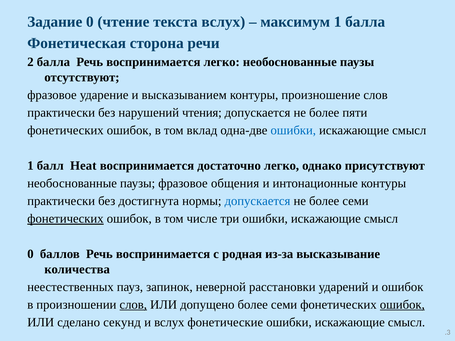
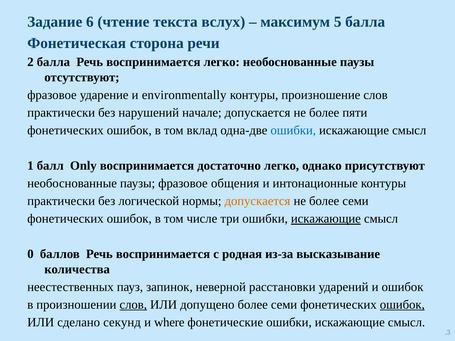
Задание 0: 0 -> 6
максимум 1: 1 -> 5
высказыванием: высказыванием -> environmentally
чтения: чтения -> начале
Heat: Heat -> Only
достигнута: достигнута -> логической
допускается at (258, 201) colour: blue -> orange
фонетических at (65, 219) underline: present -> none
искажающие at (326, 219) underline: none -> present
и вслух: вслух -> where
